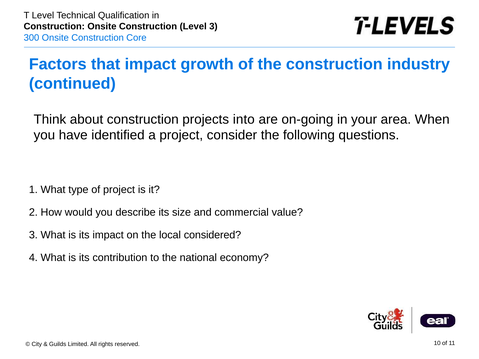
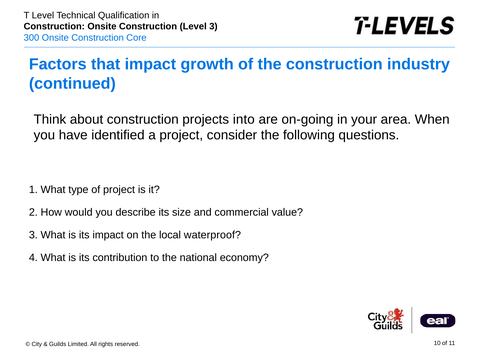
considered: considered -> waterproof
